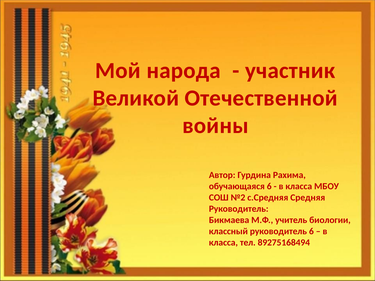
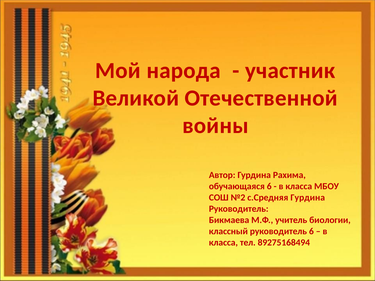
с.Средняя Средняя: Средняя -> Гурдина
